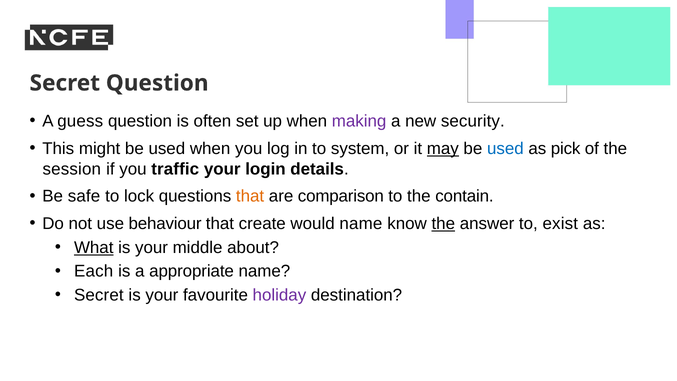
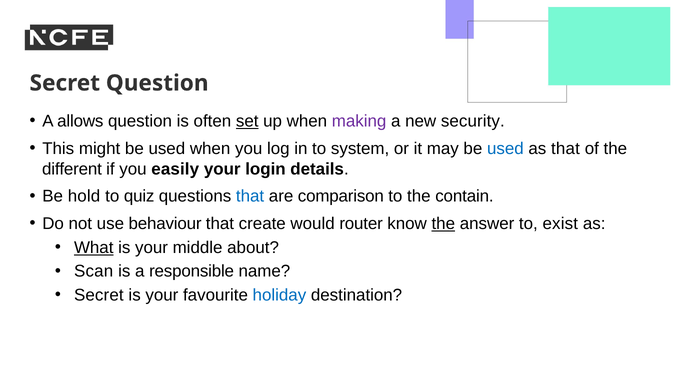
guess: guess -> allows
set underline: none -> present
may underline: present -> none
as pick: pick -> that
session: session -> different
traffic: traffic -> easily
safe: safe -> hold
lock: lock -> quiz
that at (250, 196) colour: orange -> blue
would name: name -> router
Each: Each -> Scan
appropriate: appropriate -> responsible
holiday colour: purple -> blue
